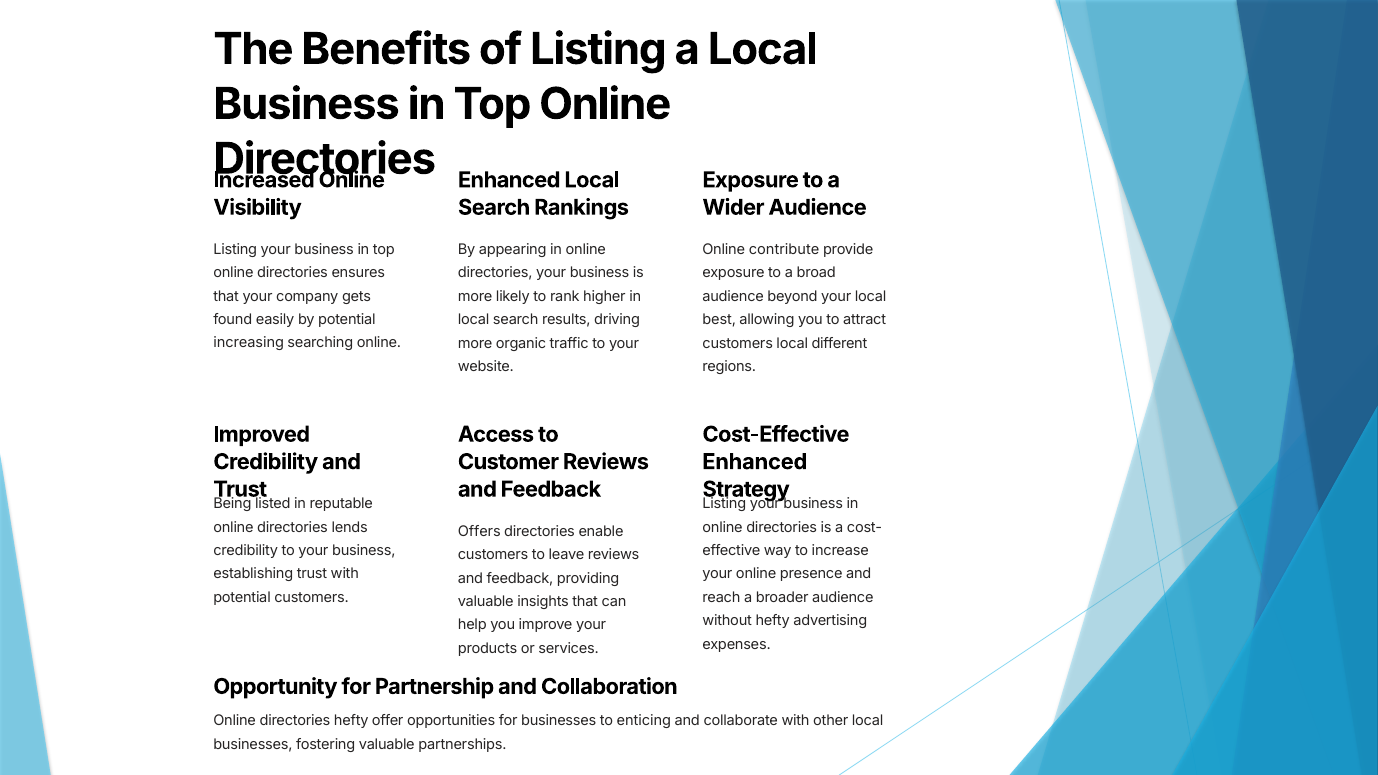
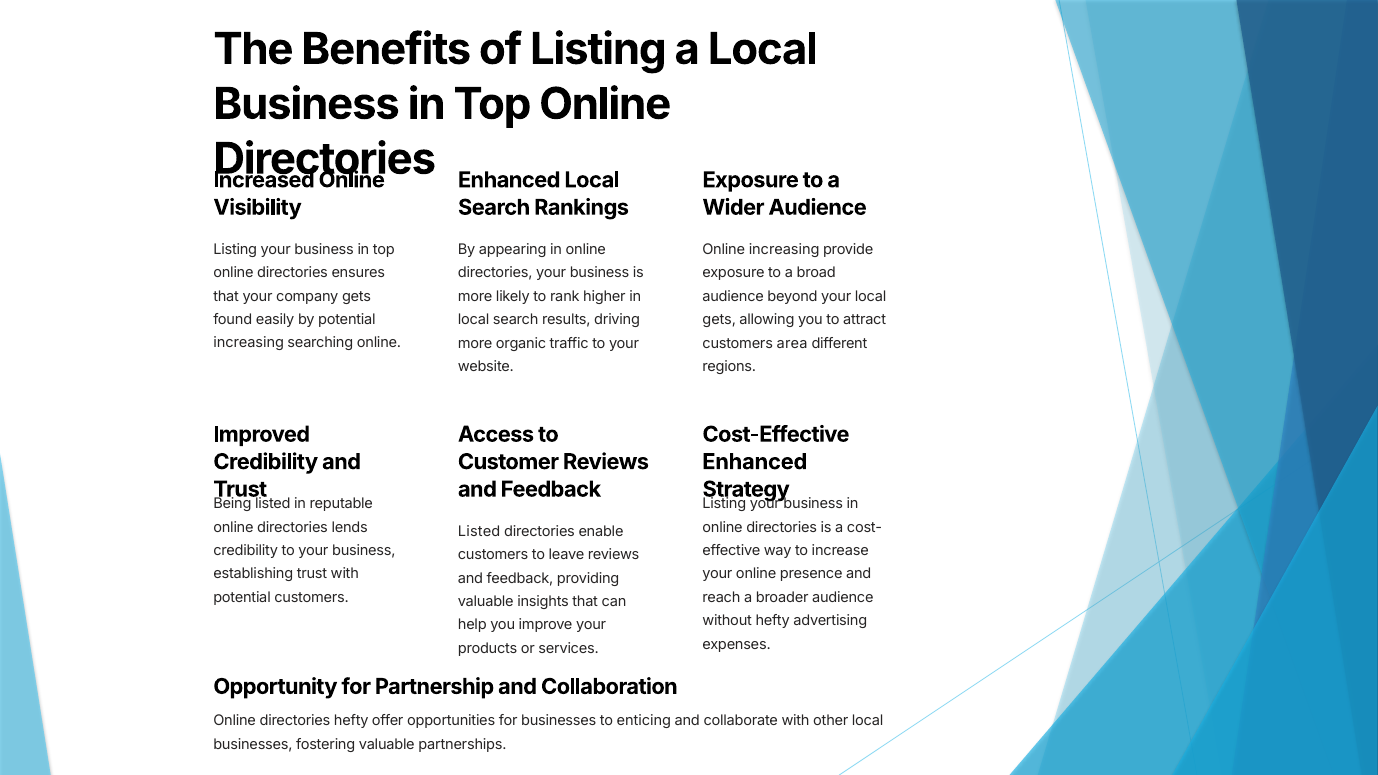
Online contribute: contribute -> increasing
best at (719, 320): best -> gets
customers local: local -> area
Offers at (479, 531): Offers -> Listed
